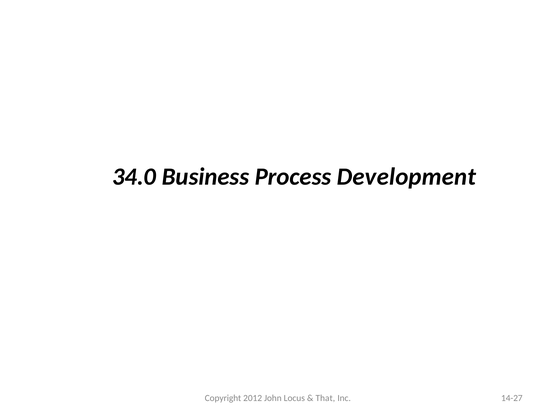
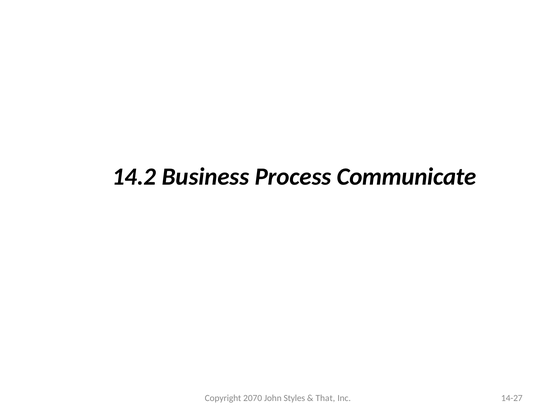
34.0: 34.0 -> 14.2
Development: Development -> Communicate
2012: 2012 -> 2070
Locus: Locus -> Styles
